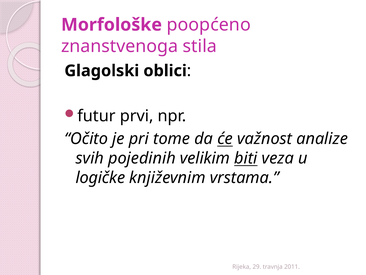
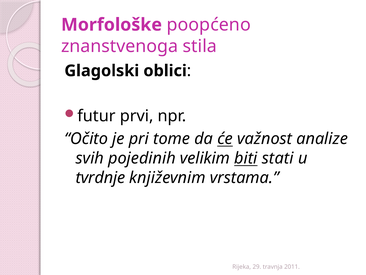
veza: veza -> stati
logičke: logičke -> tvrdnje
